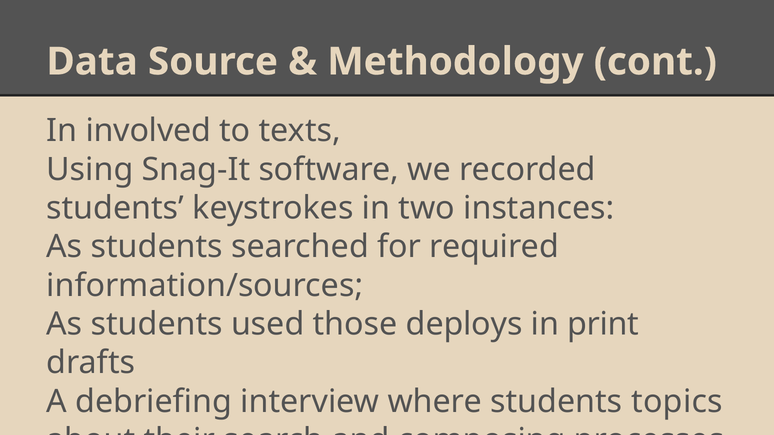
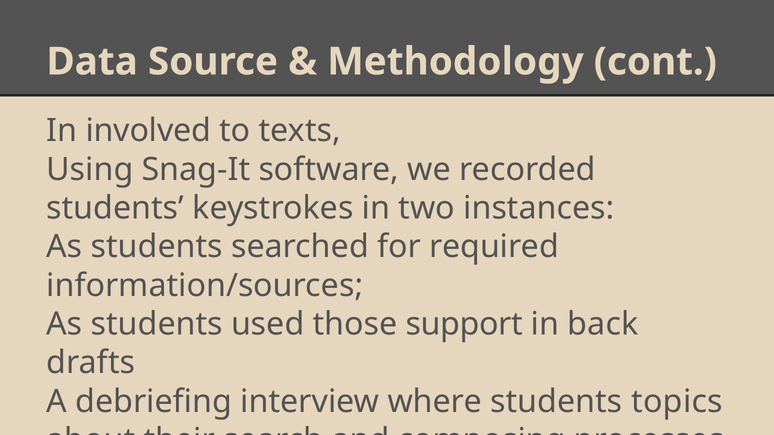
deploys: deploys -> support
print: print -> back
